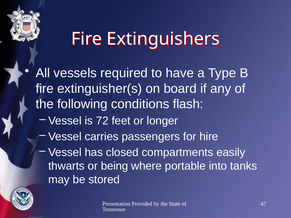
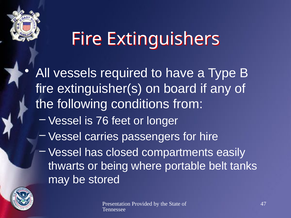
flash: flash -> from
72: 72 -> 76
into: into -> belt
